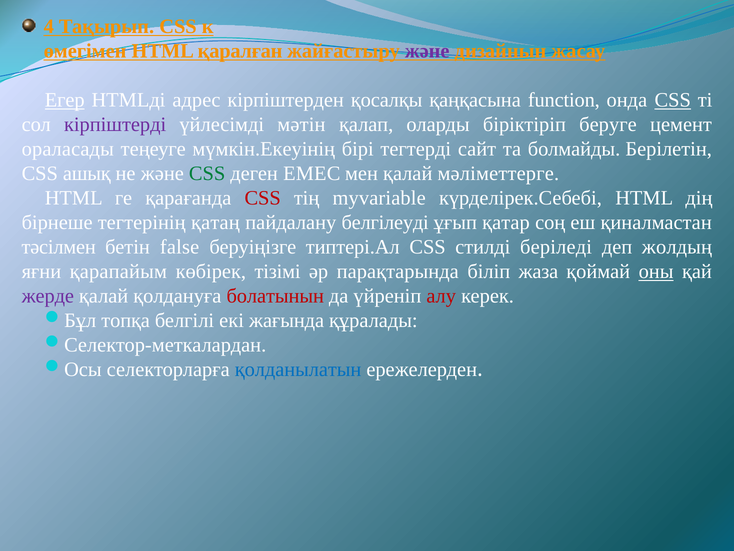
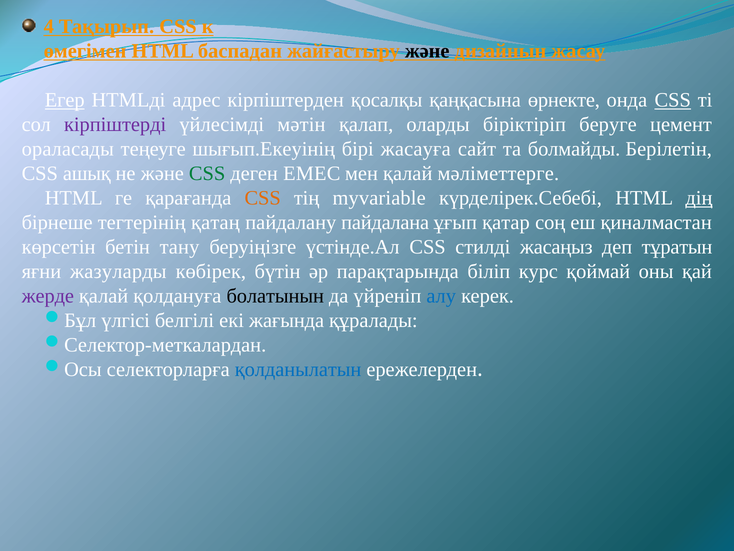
қаралған: қаралған -> баспадан
және at (427, 51) colour: purple -> black
function: function -> өрнекте
мүмкін.Екеуінің: мүмкін.Екеуінің -> шығып.Екеуінің
тегтерді: тегтерді -> жасауға
CSS at (263, 198) colour: red -> orange
дің underline: none -> present
белгілеуді: белгілеуді -> пайдалана
тәсілмен: тәсілмен -> көрсетін
false: false -> тану
типтері.Ал: типтері.Ал -> үстінде.Ал
беріледі: беріледі -> жасаңыз
жолдың: жолдың -> тұратын
қарапайым: қарапайым -> жазуларды
тізімі: тізімі -> бүтін
жаза: жаза -> курс
оны underline: present -> none
болатынын colour: red -> black
алу colour: red -> blue
топқа: топқа -> үлгісі
